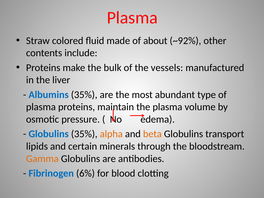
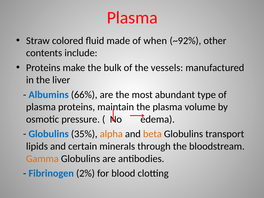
about: about -> when
Albumins 35%: 35% -> 66%
6%: 6% -> 2%
